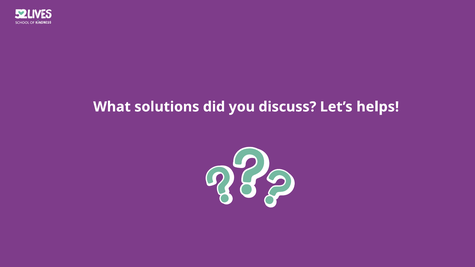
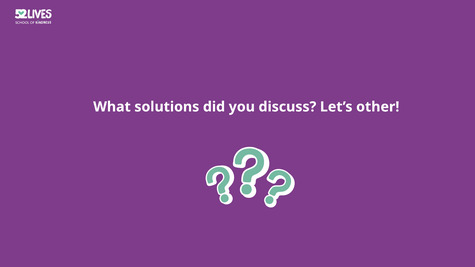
helps: helps -> other
